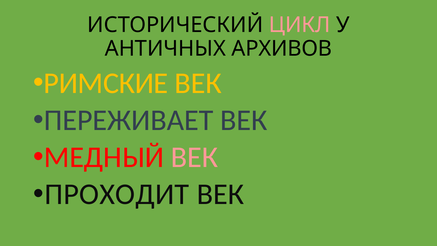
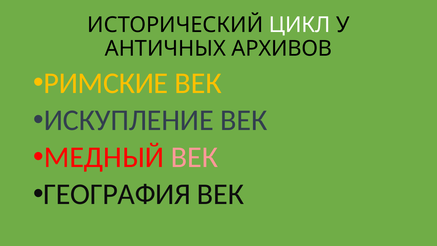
ЦИКЛ colour: pink -> white
ПЕРЕЖИВАЕТ: ПЕРЕЖИВАЕТ -> ИСКУПЛЕНИЕ
ПРОХОДИТ: ПРОХОДИТ -> ГЕОГРАФИЯ
